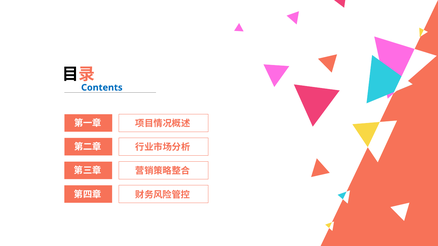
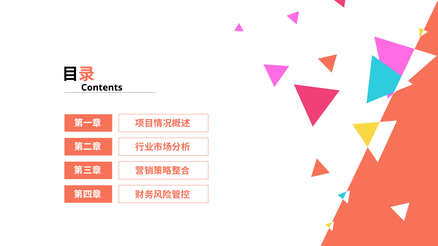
Contents colour: blue -> black
